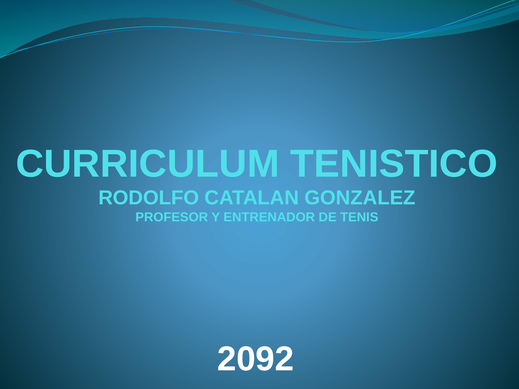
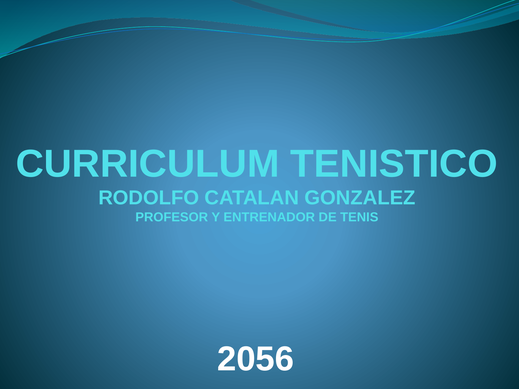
2092: 2092 -> 2056
